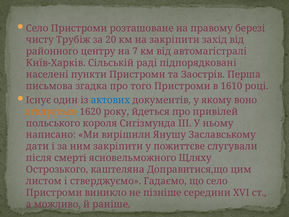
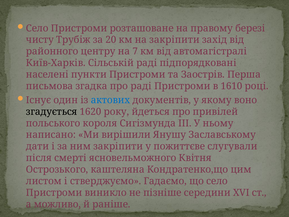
про того: того -> раді
згадується colour: orange -> black
Щляху: Щляху -> Квітня
Доправитися,що: Доправитися,що -> Кондратенко,що
